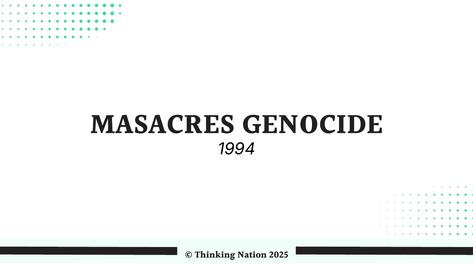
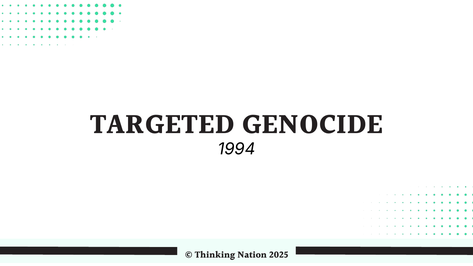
MASACRES: MASACRES -> TARGETED
